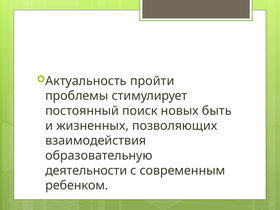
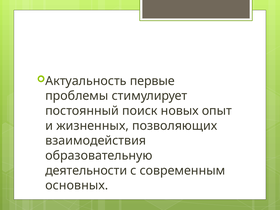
пройти: пройти -> первые
быть: быть -> опыт
ребенком: ребенком -> основных
